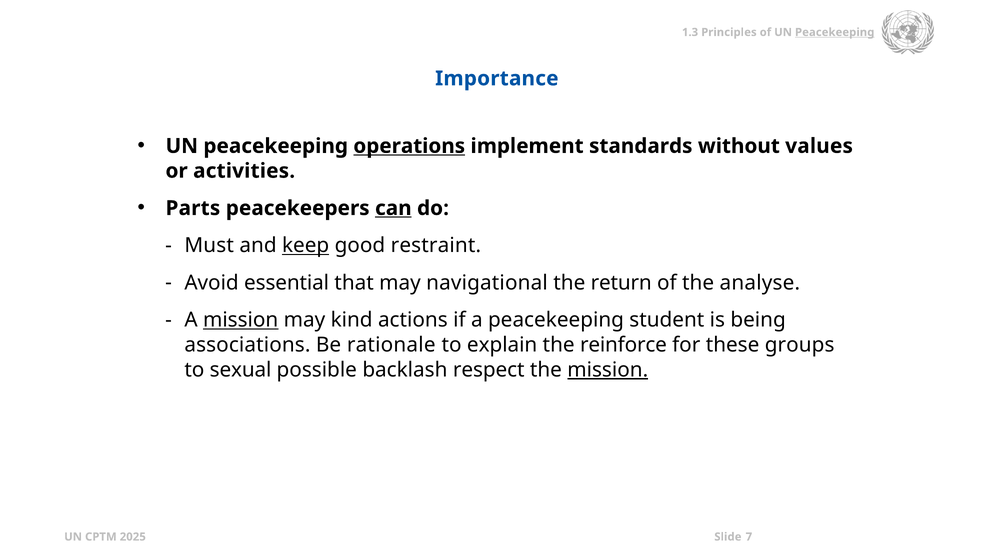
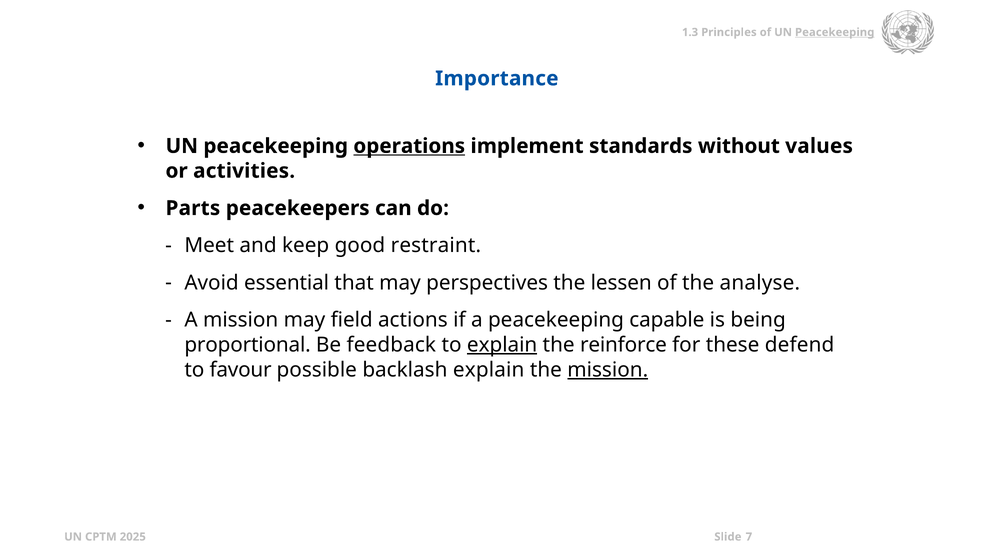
can underline: present -> none
Must: Must -> Meet
keep underline: present -> none
navigational: navigational -> perspectives
return: return -> lessen
mission at (241, 320) underline: present -> none
kind: kind -> field
student: student -> capable
associations: associations -> proportional
rationale: rationale -> feedback
explain at (502, 345) underline: none -> present
groups: groups -> defend
sexual: sexual -> favour
backlash respect: respect -> explain
